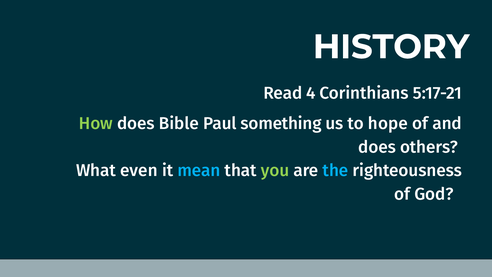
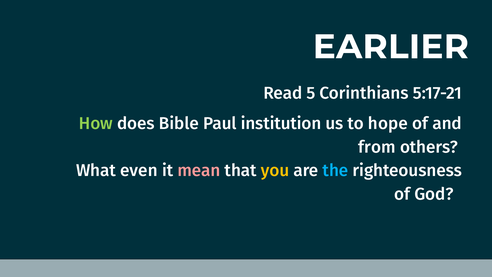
HISTORY: HISTORY -> EARLIER
4: 4 -> 5
something: something -> institution
does at (377, 147): does -> from
mean colour: light blue -> pink
you colour: light green -> yellow
